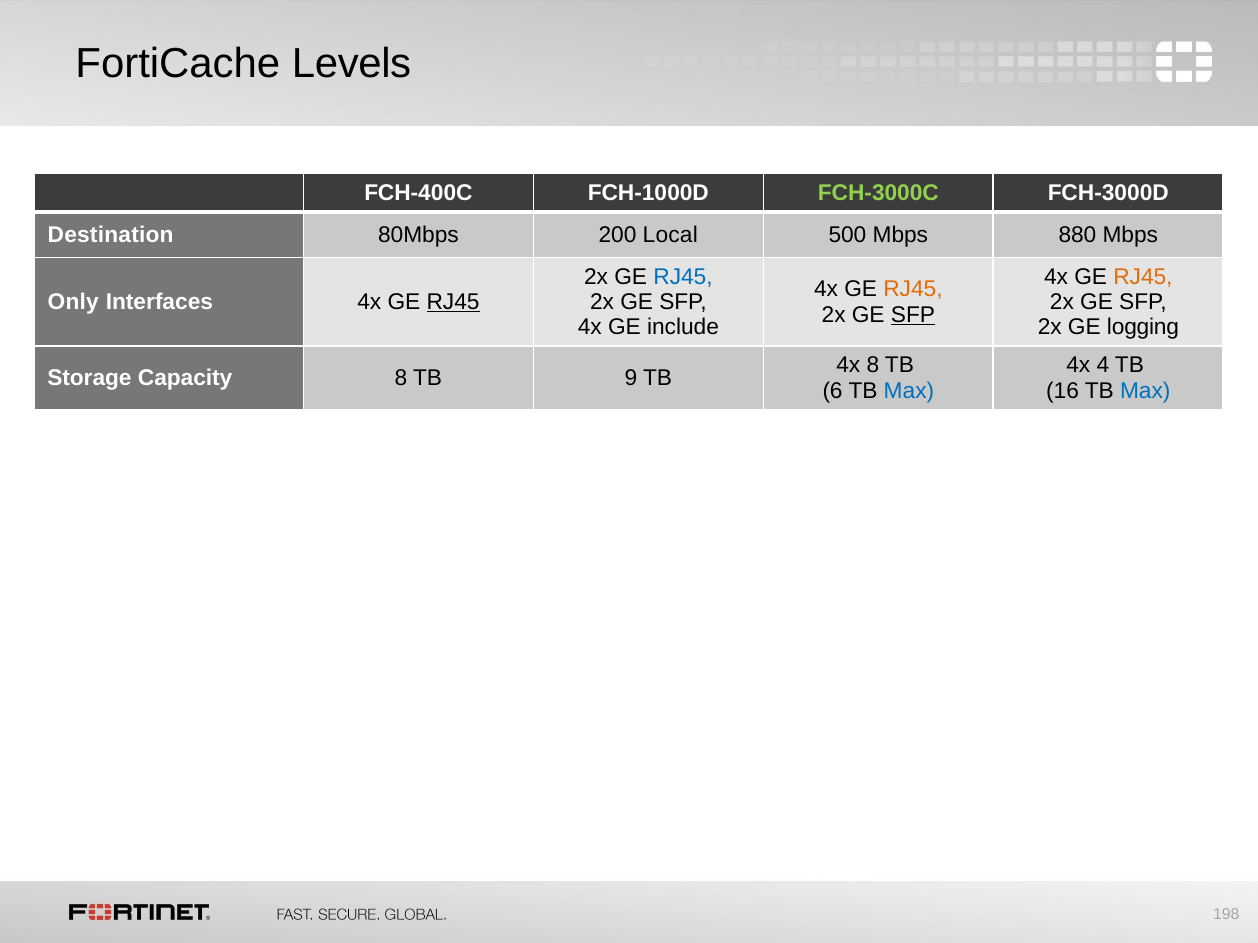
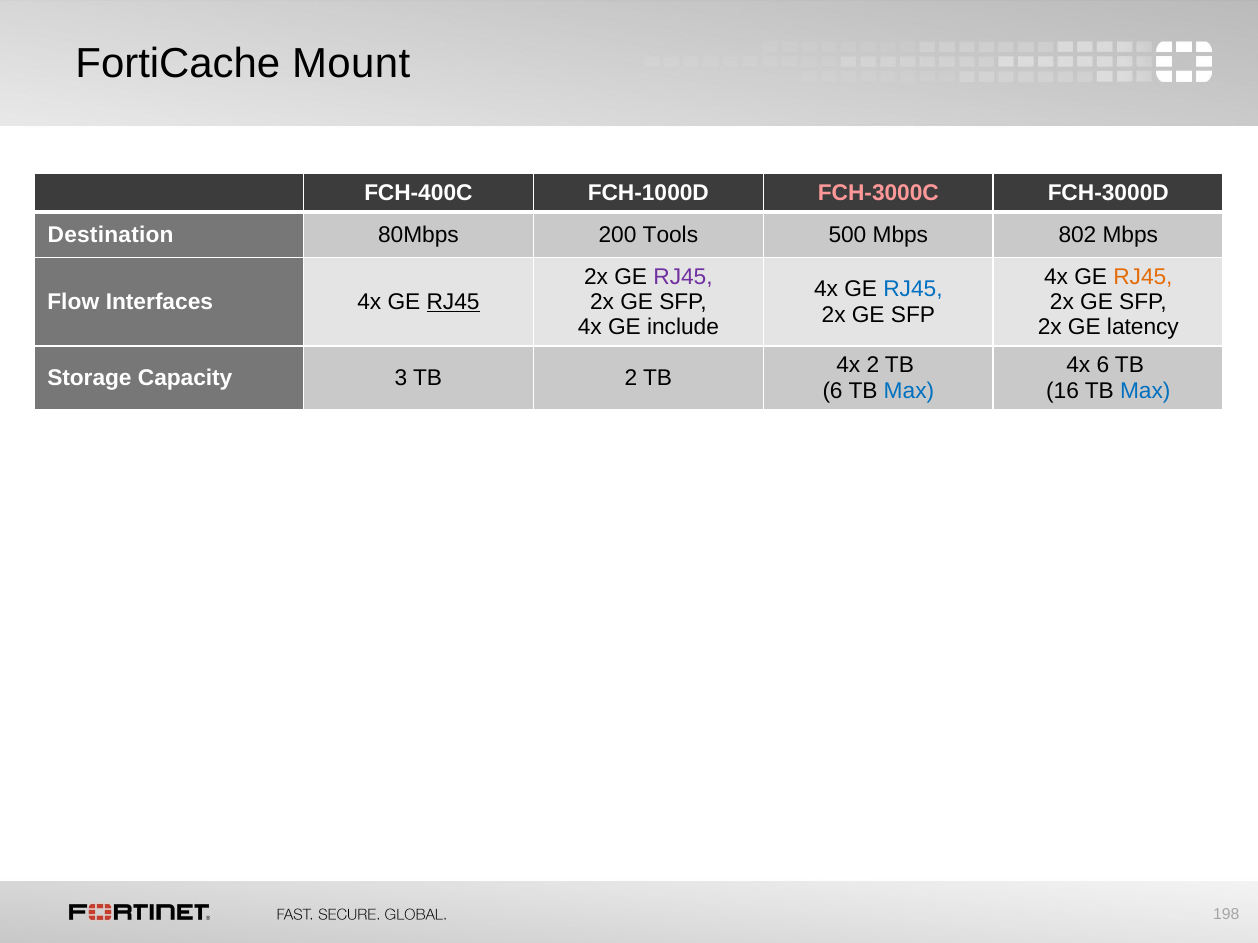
Levels: Levels -> Mount
FCH-3000C colour: light green -> pink
Local: Local -> Tools
880: 880 -> 802
RJ45 at (683, 277) colour: blue -> purple
RJ45 at (913, 290) colour: orange -> blue
Only: Only -> Flow
SFP at (913, 315) underline: present -> none
logging: logging -> latency
4x 8: 8 -> 2
4x 4: 4 -> 6
Capacity 8: 8 -> 3
TB 9: 9 -> 2
